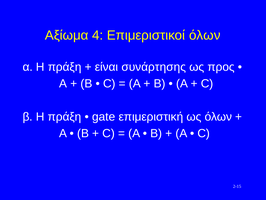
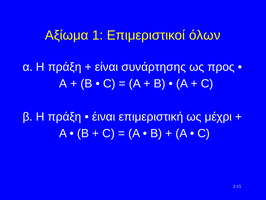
4: 4 -> 1
gate: gate -> έιναι
ως όλων: όλων -> μέχρι
